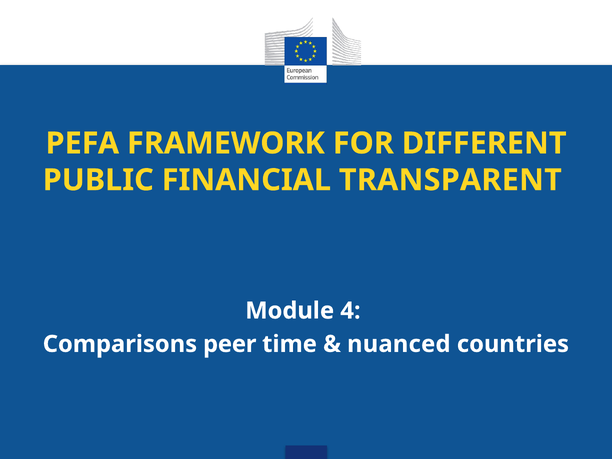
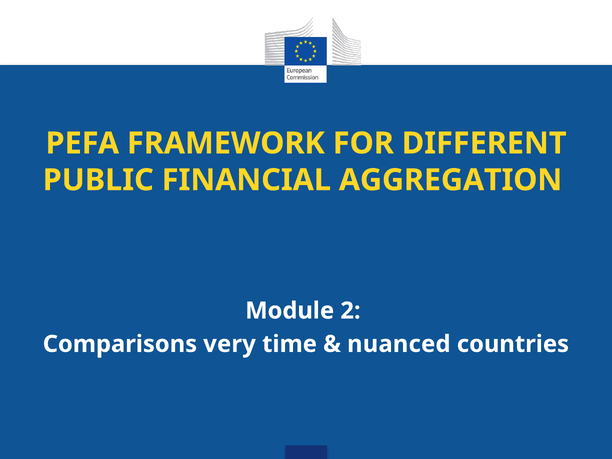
TRANSPARENT: TRANSPARENT -> AGGREGATION
4: 4 -> 2
peer: peer -> very
